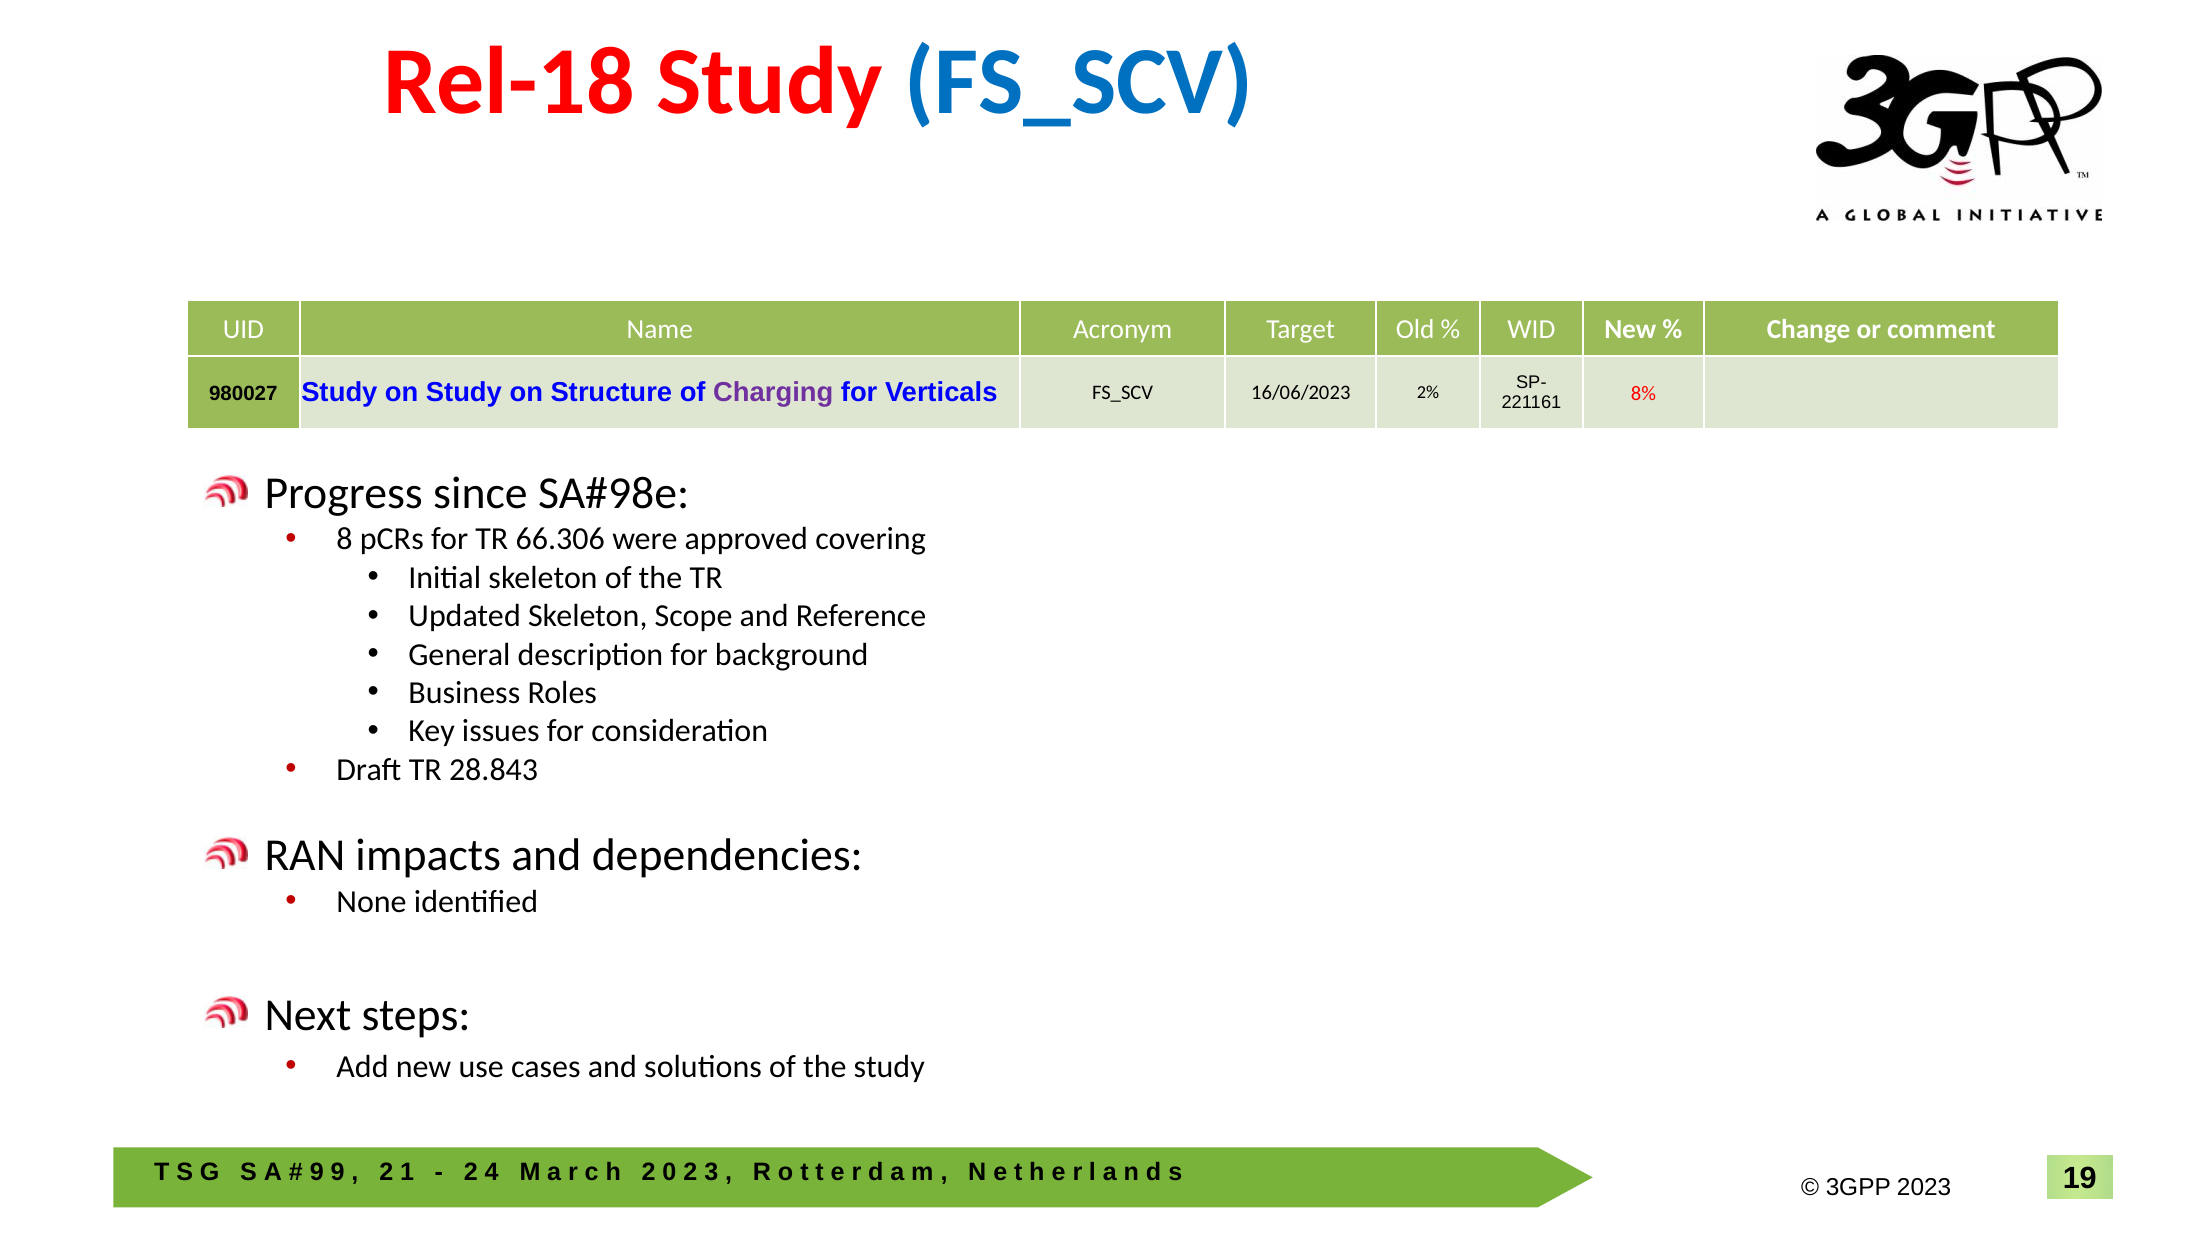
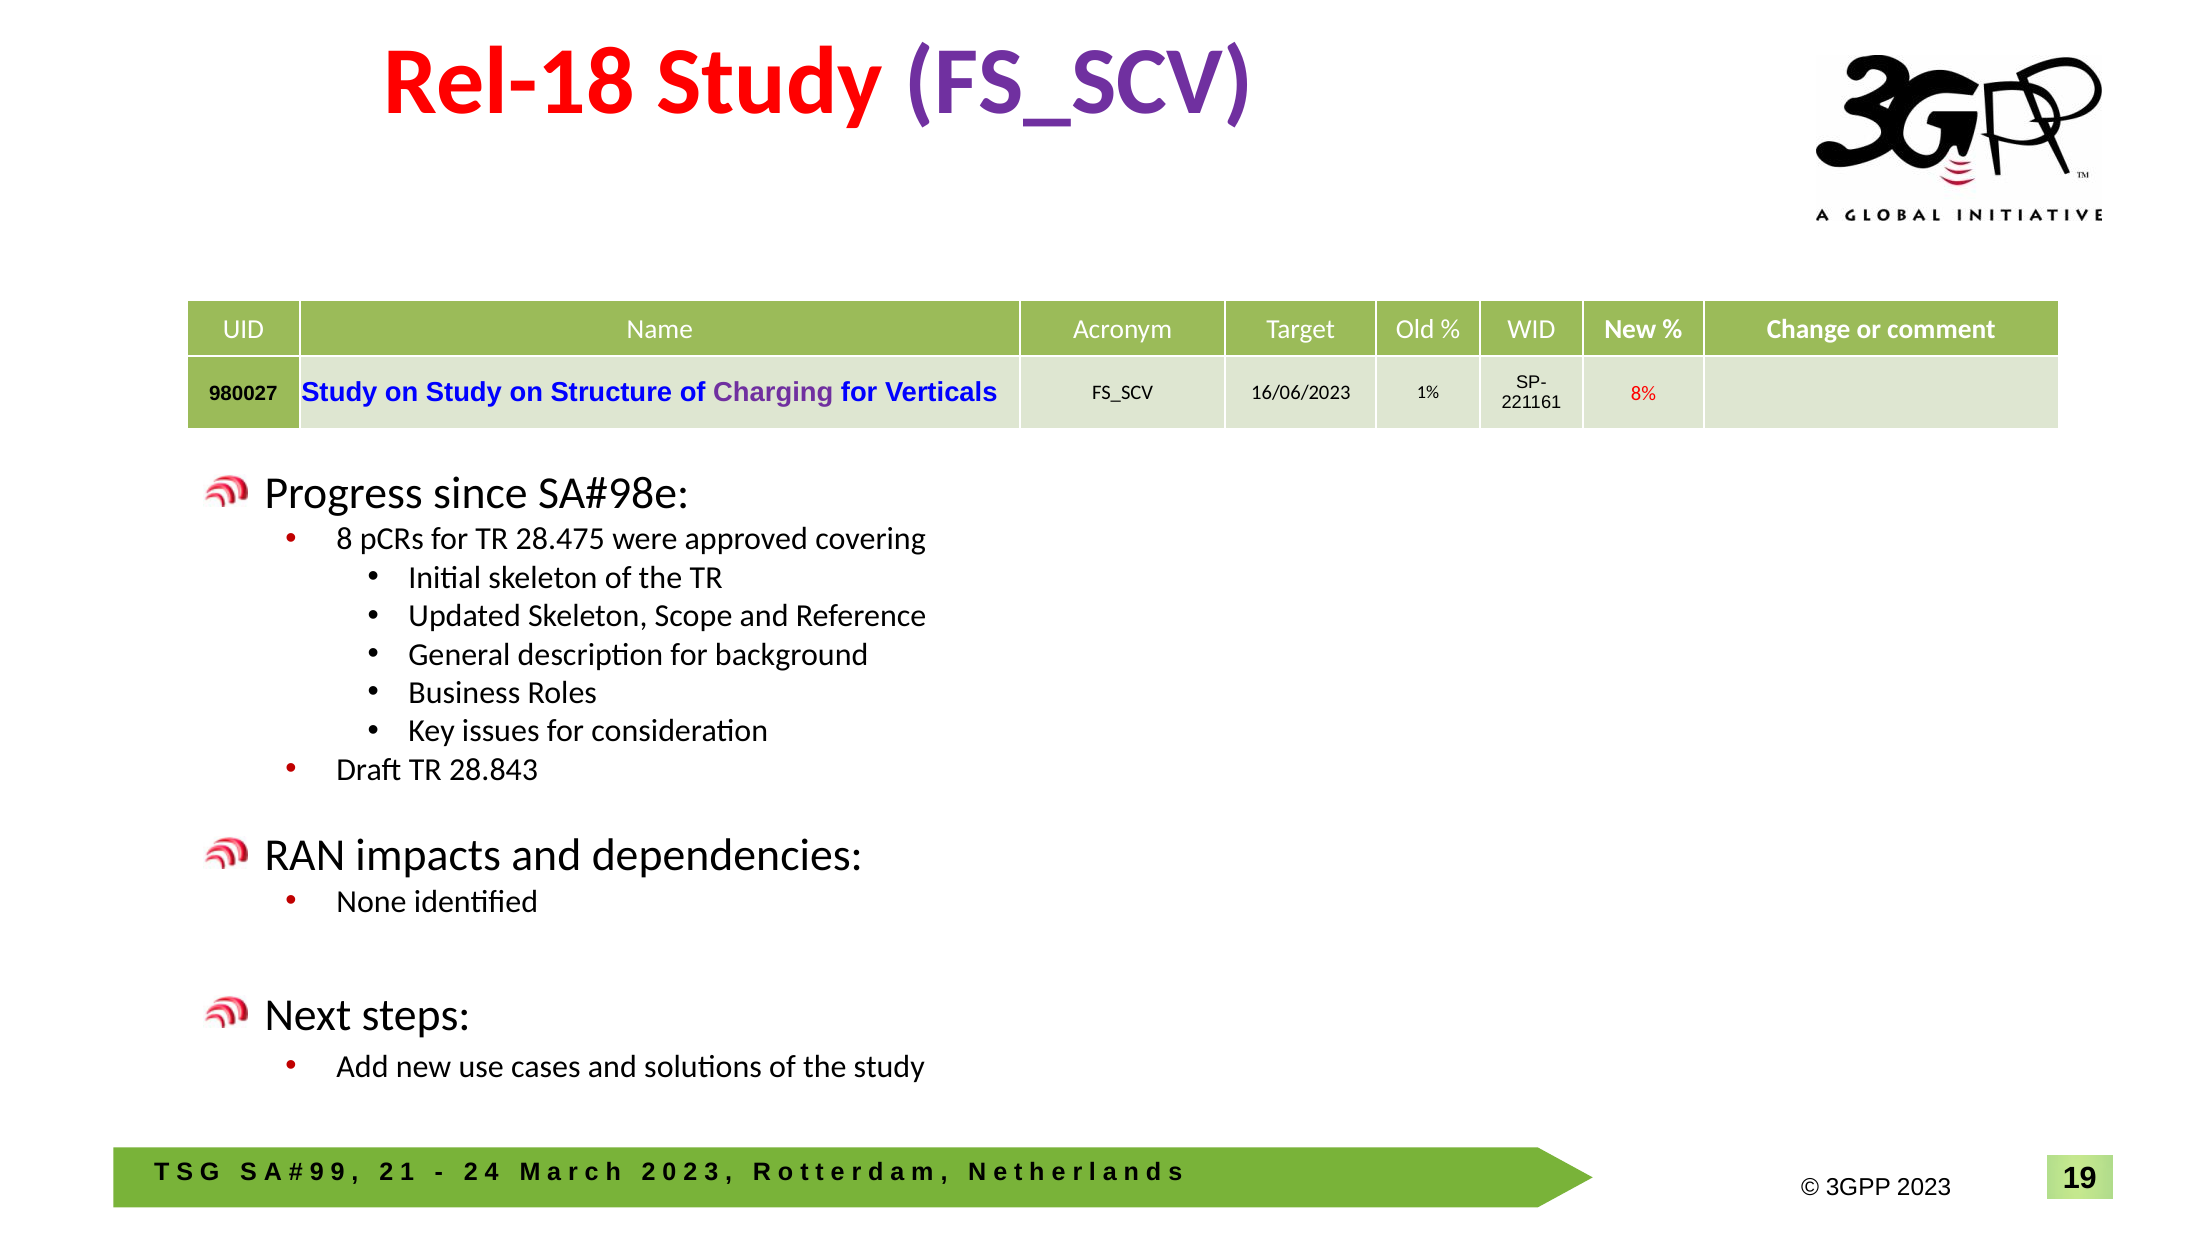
FS_SCV at (1079, 82) colour: blue -> purple
2%: 2% -> 1%
66.306: 66.306 -> 28.475
